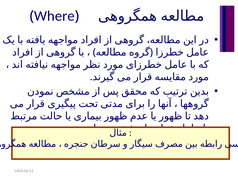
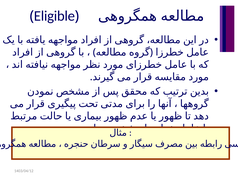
Where: Where -> Eligible
